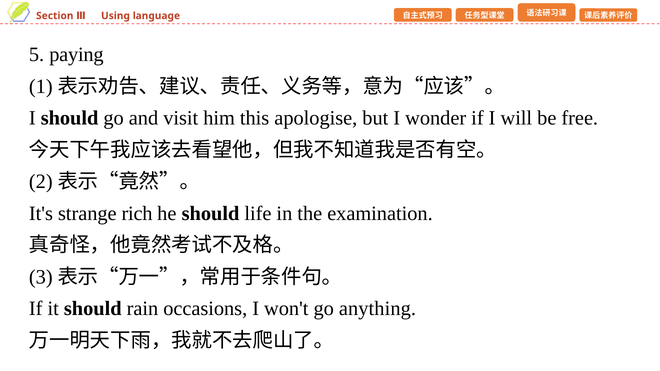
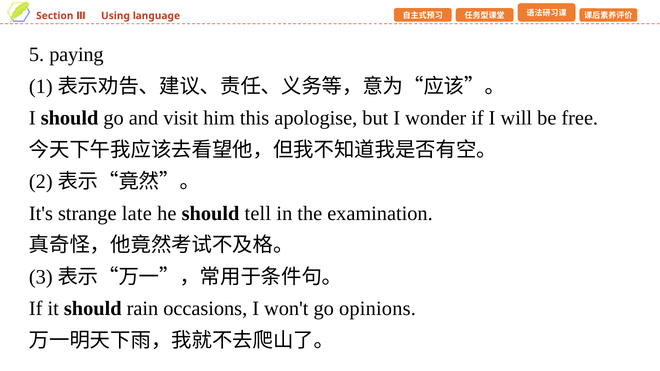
rich: rich -> late
life: life -> tell
anything: anything -> opinions
